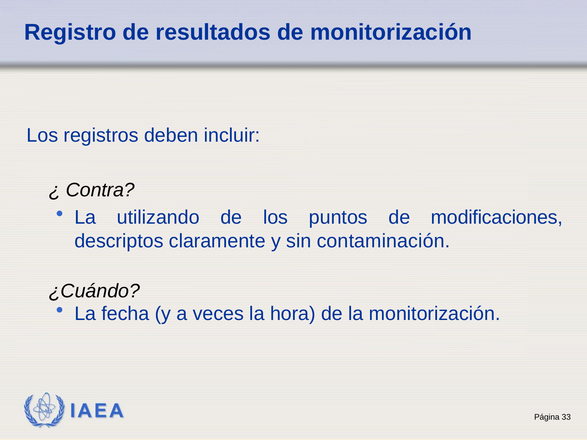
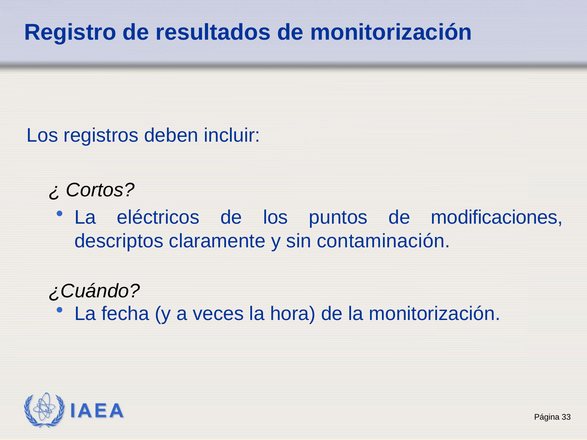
Contra: Contra -> Cortos
utilizando: utilizando -> eléctricos
